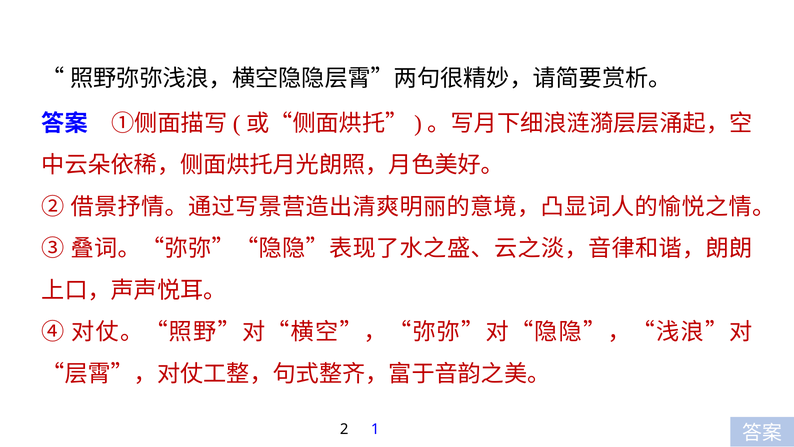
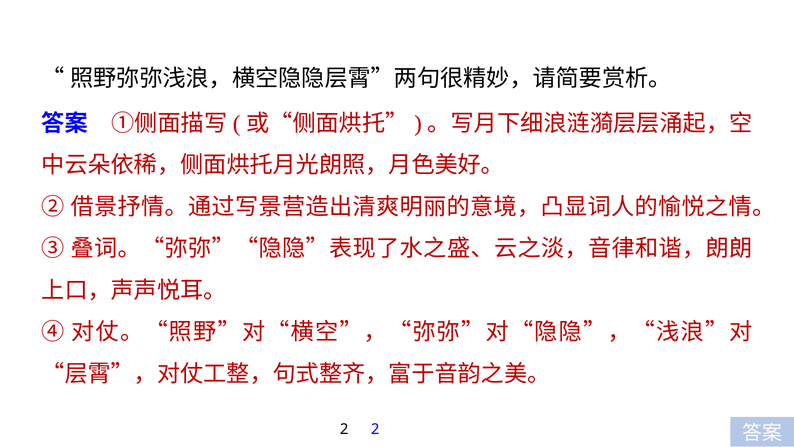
2 1: 1 -> 2
